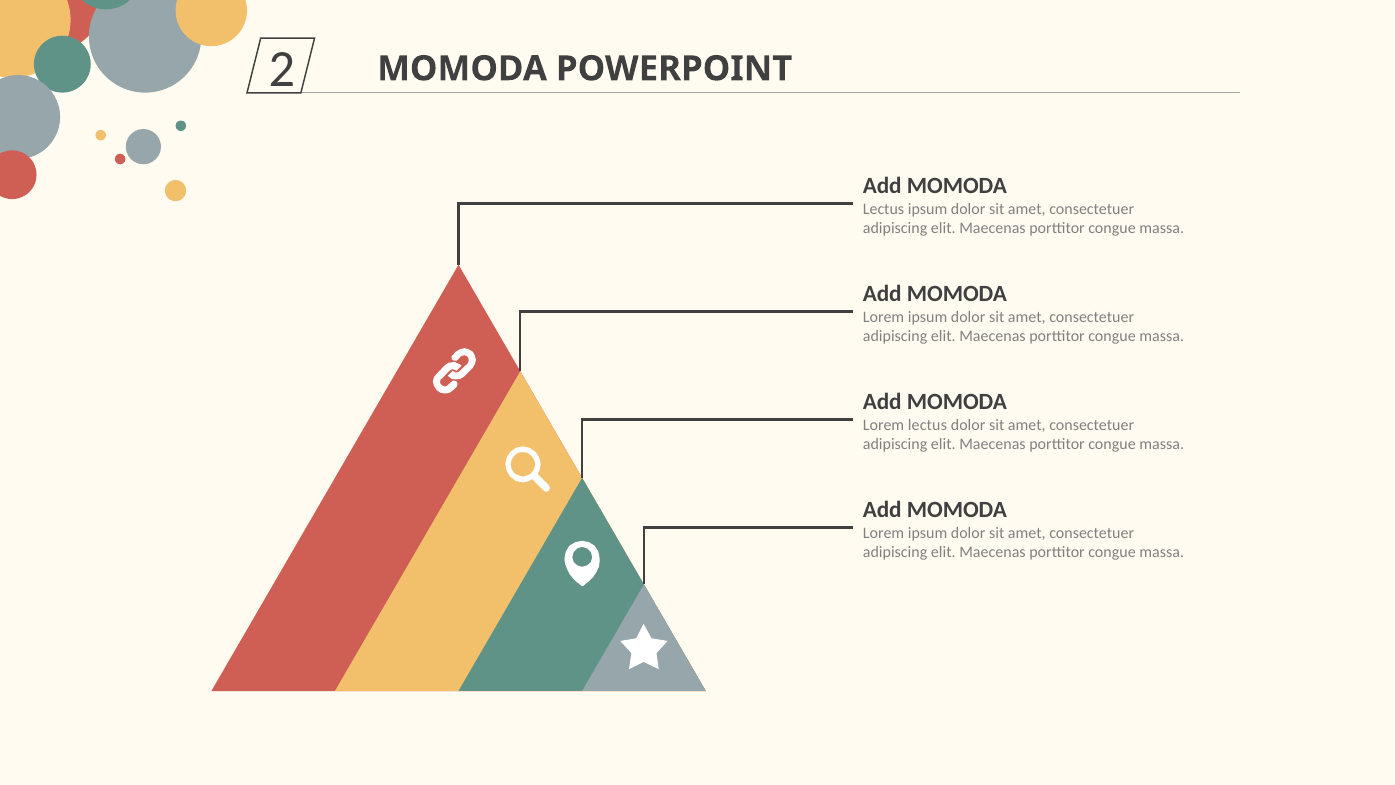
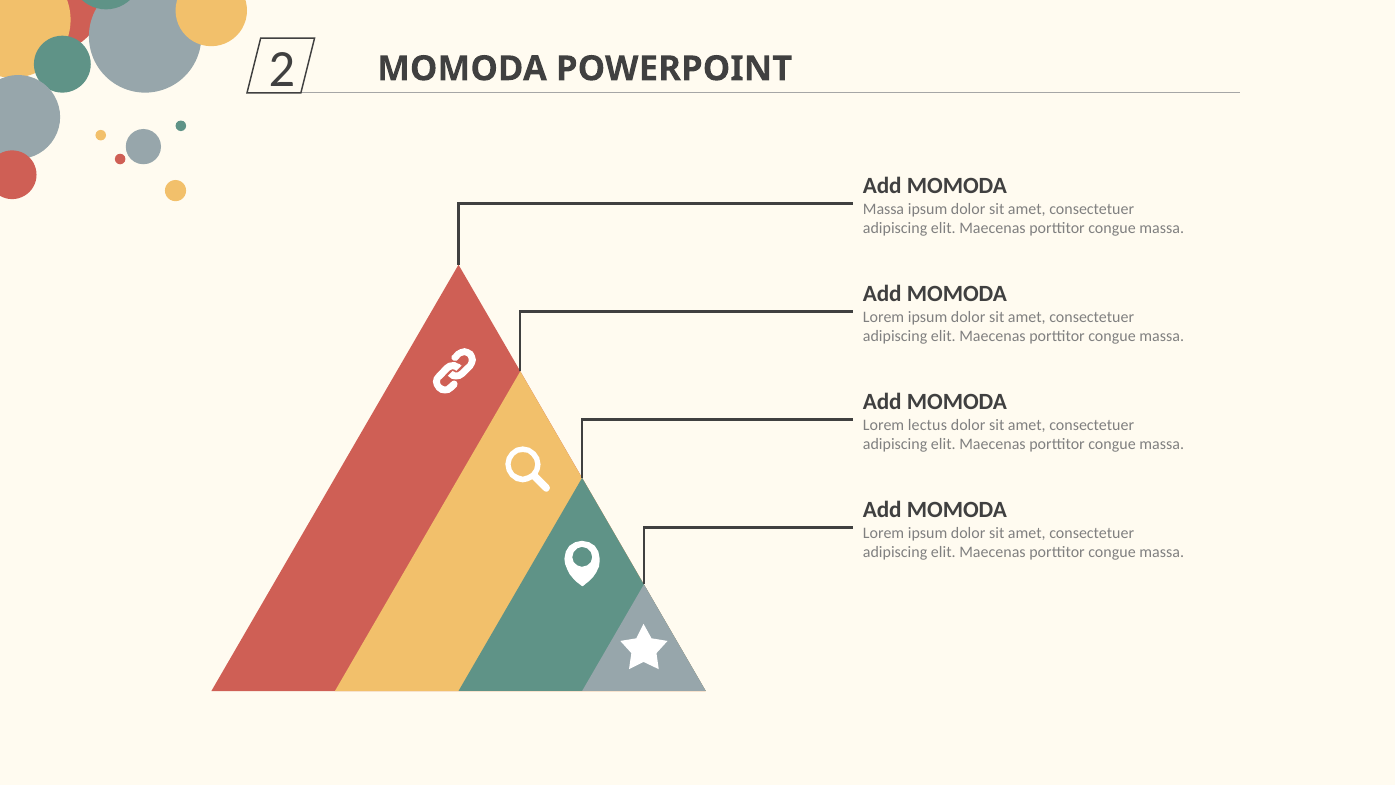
Lectus at (884, 209): Lectus -> Massa
